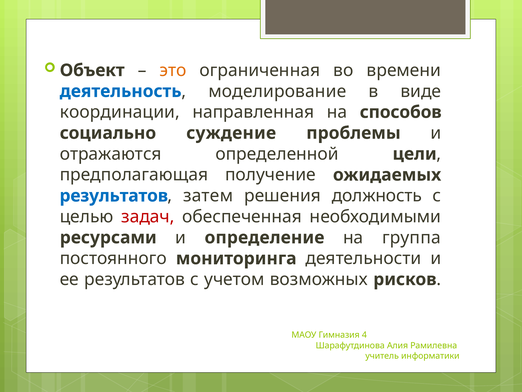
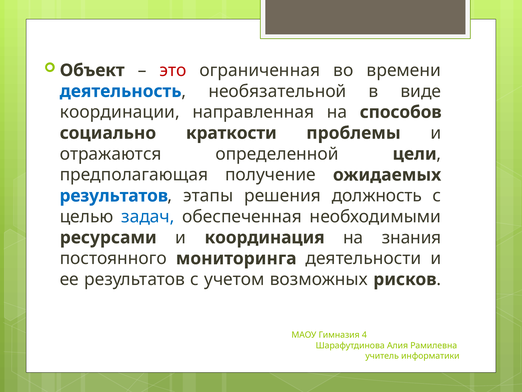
это colour: orange -> red
моделирование: моделирование -> необязательной
суждение: суждение -> краткости
затем: затем -> этапы
задач colour: red -> blue
определение: определение -> координация
группа: группа -> знания
